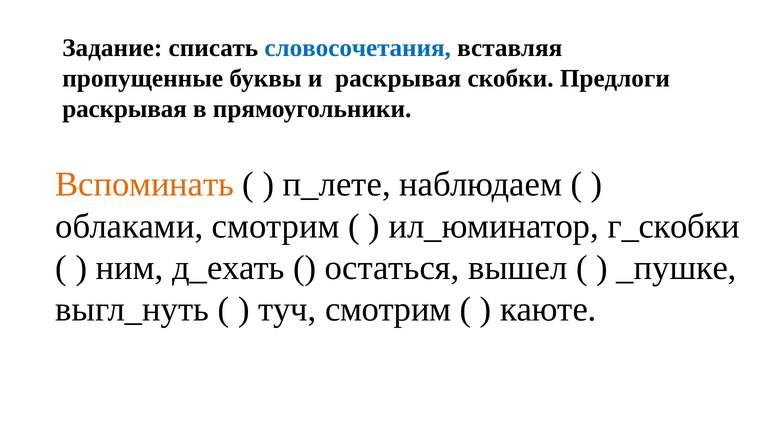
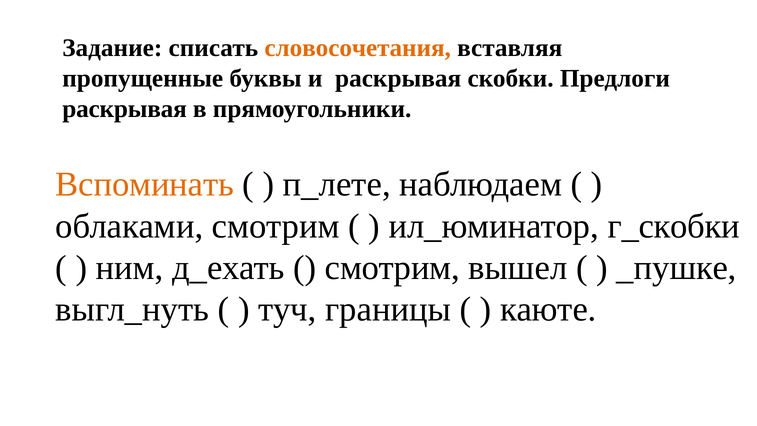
словосочетания colour: blue -> orange
остаться at (392, 268): остаться -> смотрим
туч смотрим: смотрим -> границы
